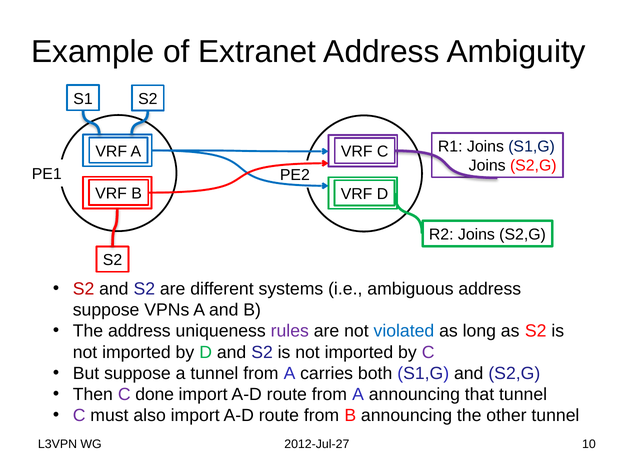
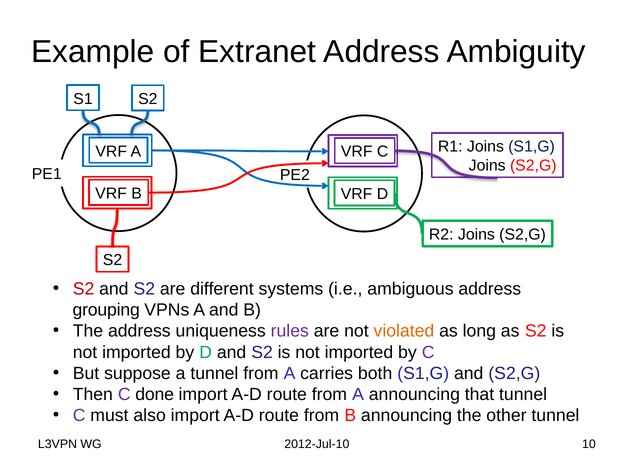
suppose at (106, 310): suppose -> grouping
violated colour: blue -> orange
2012-Jul-27: 2012-Jul-27 -> 2012-Jul-10
